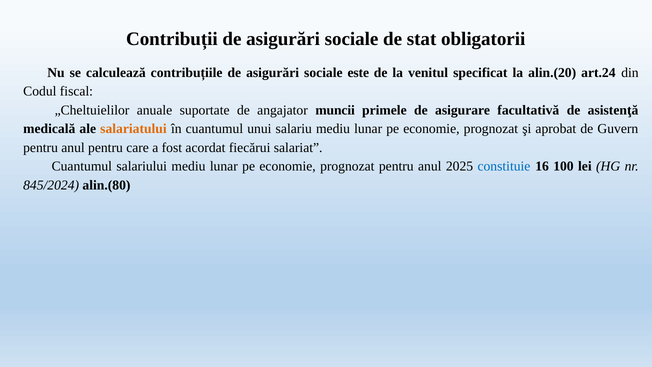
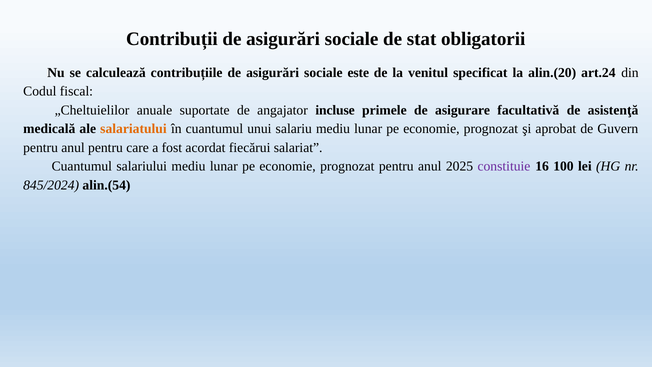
muncii: muncii -> incluse
constituie colour: blue -> purple
alin.(80: alin.(80 -> alin.(54
